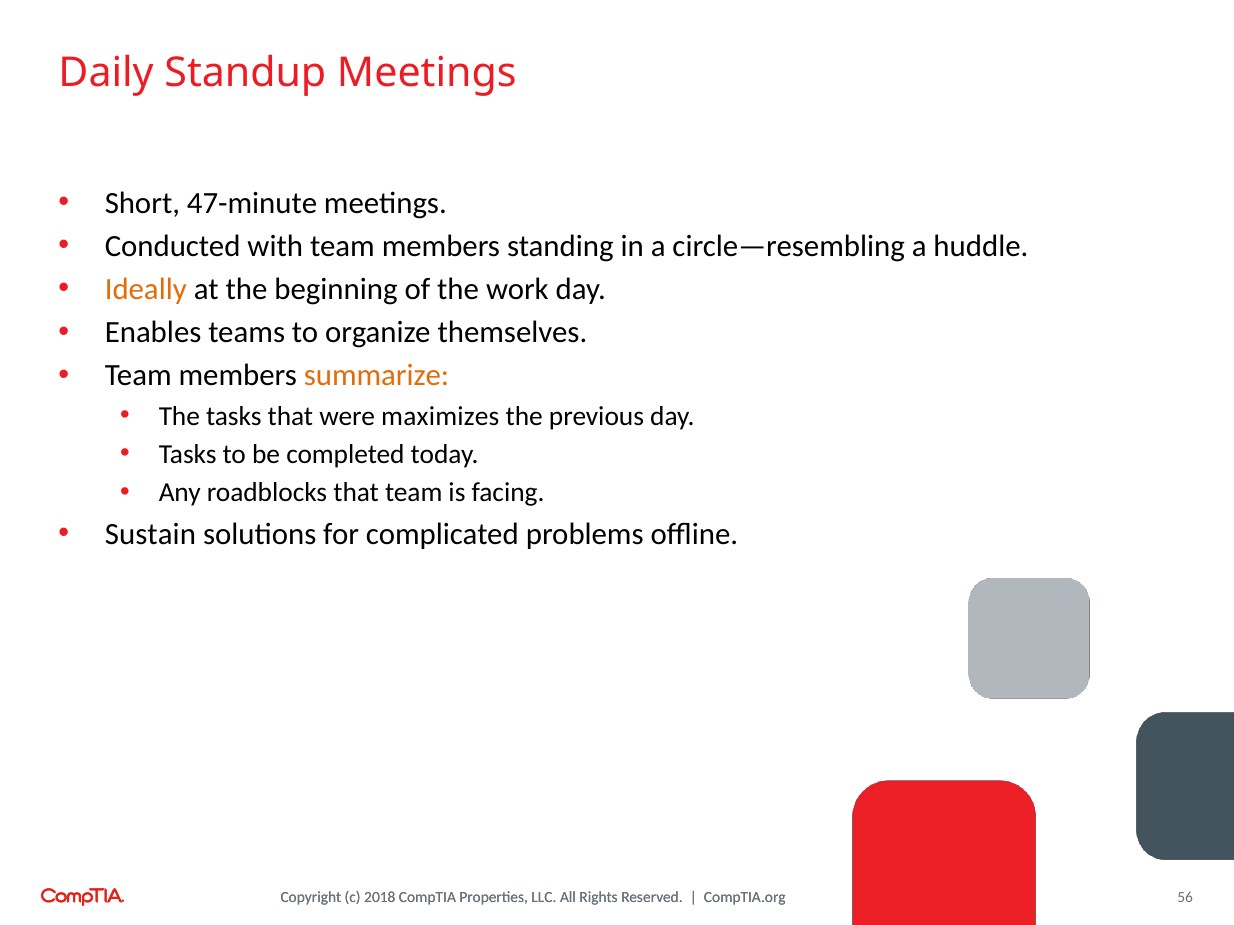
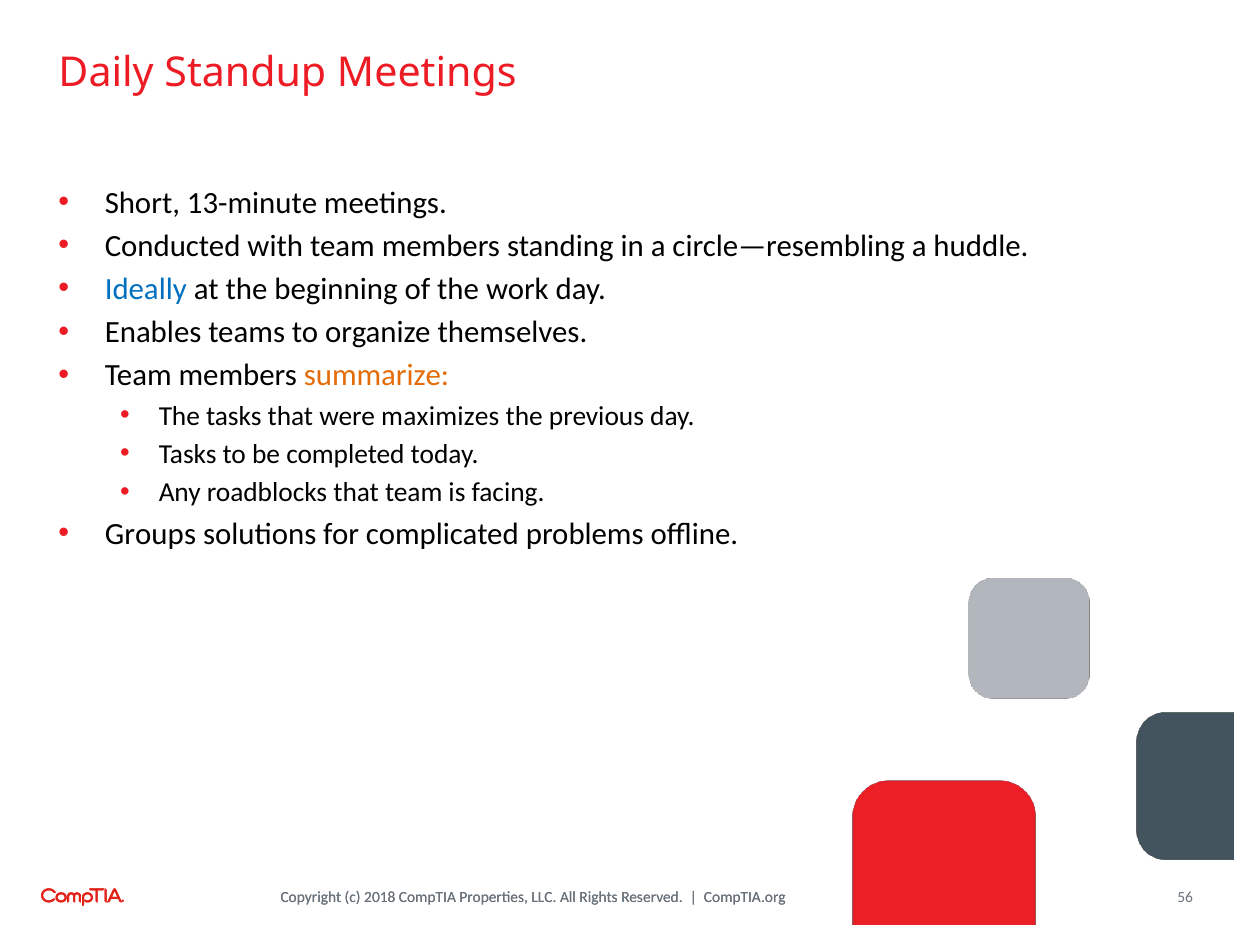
47-minute: 47-minute -> 13-minute
Ideally colour: orange -> blue
Sustain: Sustain -> Groups
